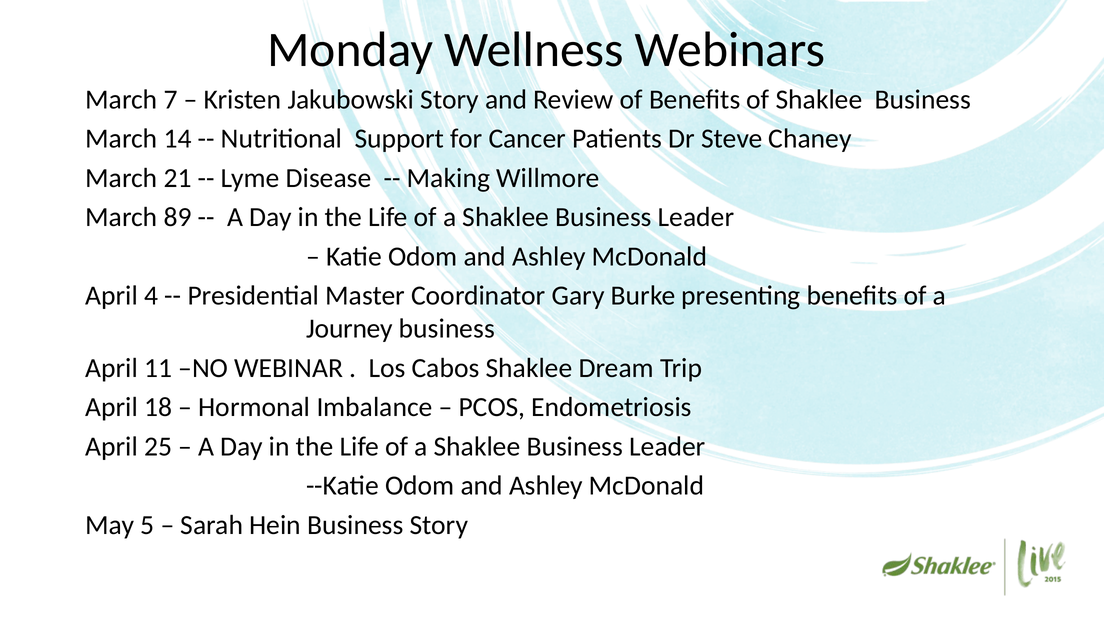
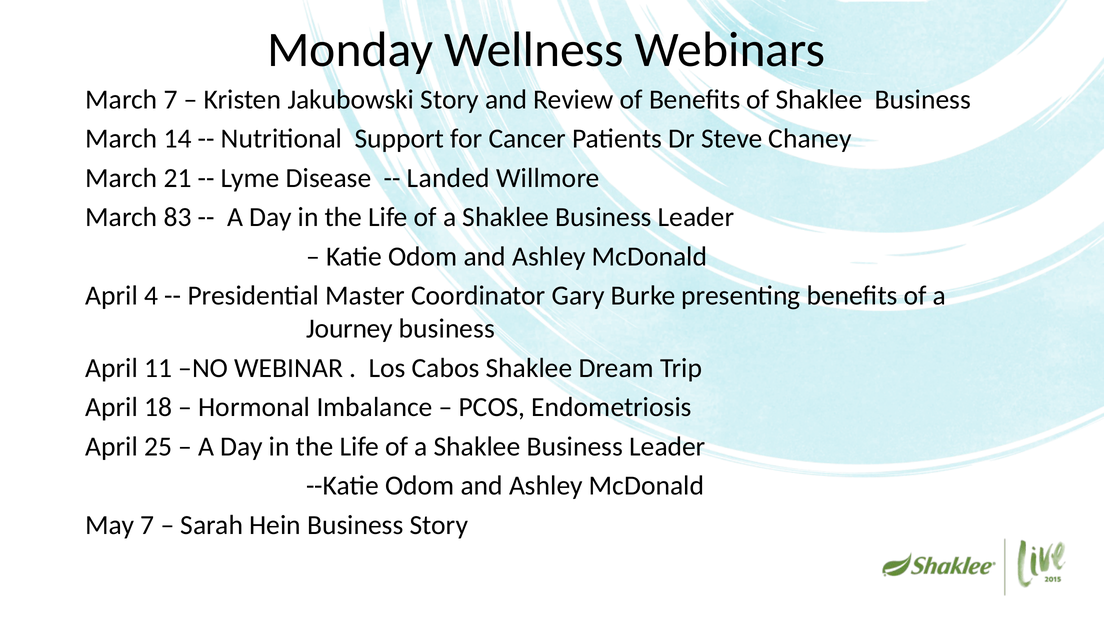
Making: Making -> Landed
89: 89 -> 83
May 5: 5 -> 7
